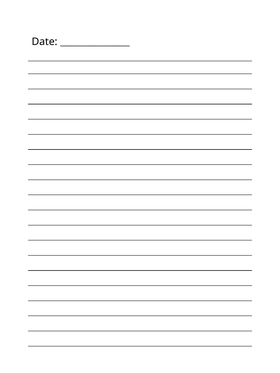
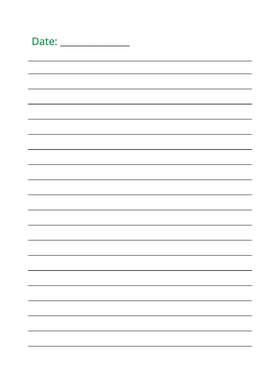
Date colour: black -> green
